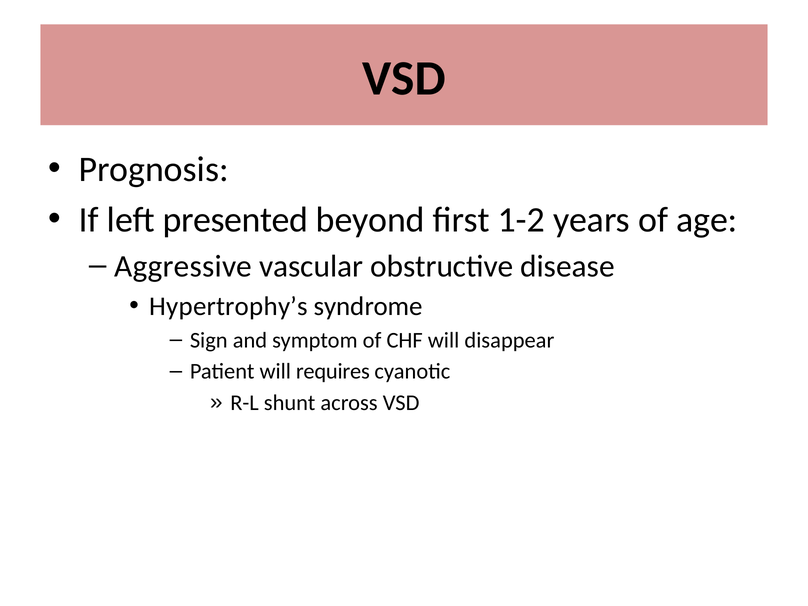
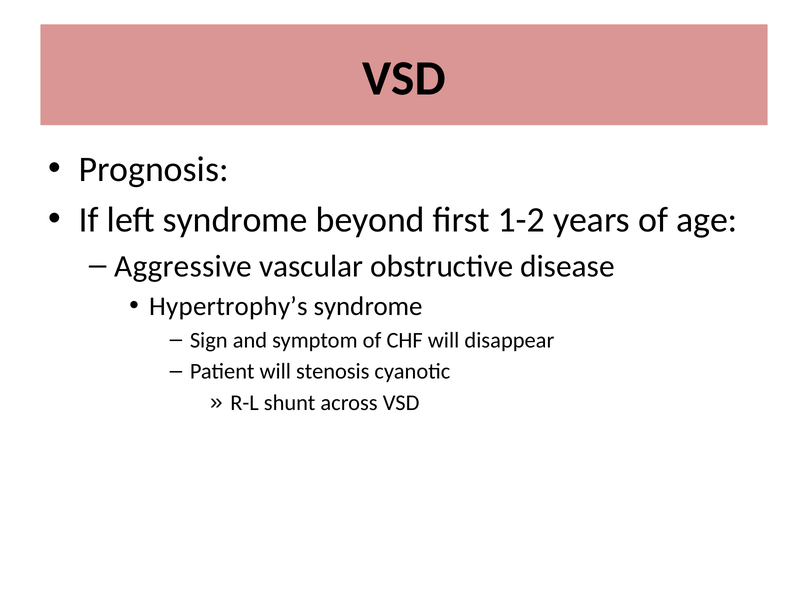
left presented: presented -> syndrome
requires: requires -> stenosis
